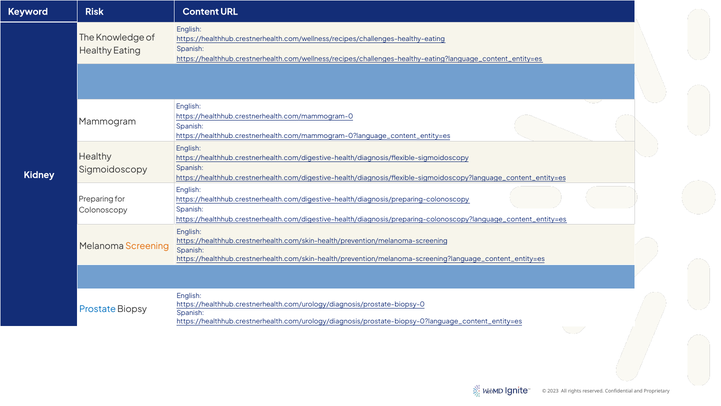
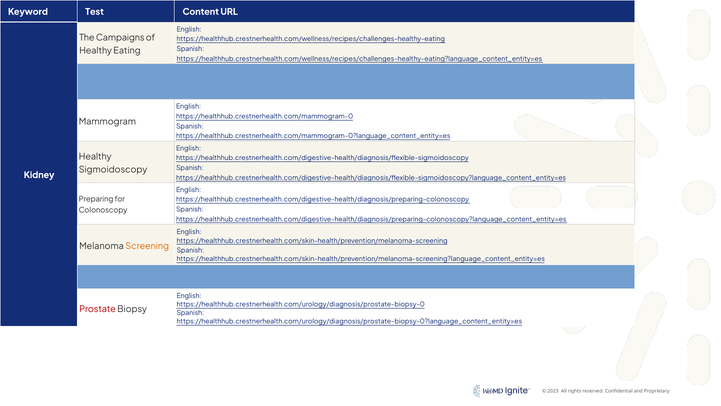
Risk: Risk -> Test
Knowledge: Knowledge -> Campaigns
Prostate colour: blue -> red
